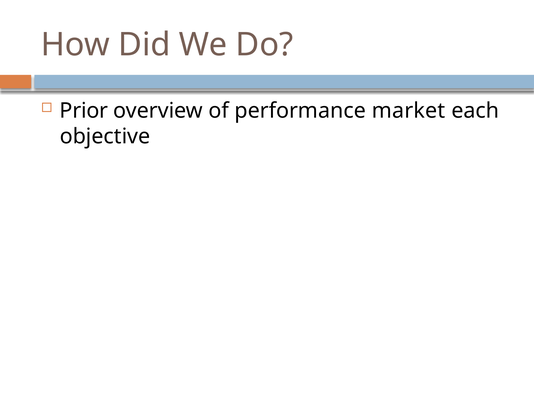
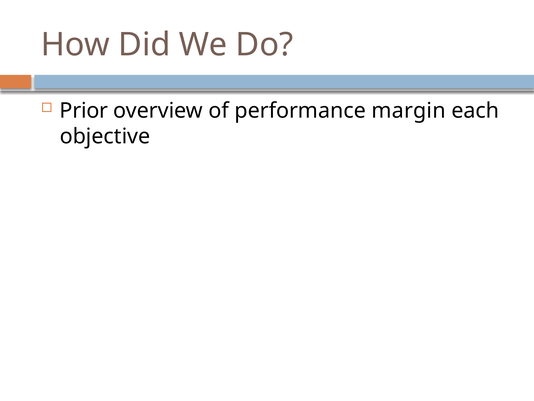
market: market -> margin
